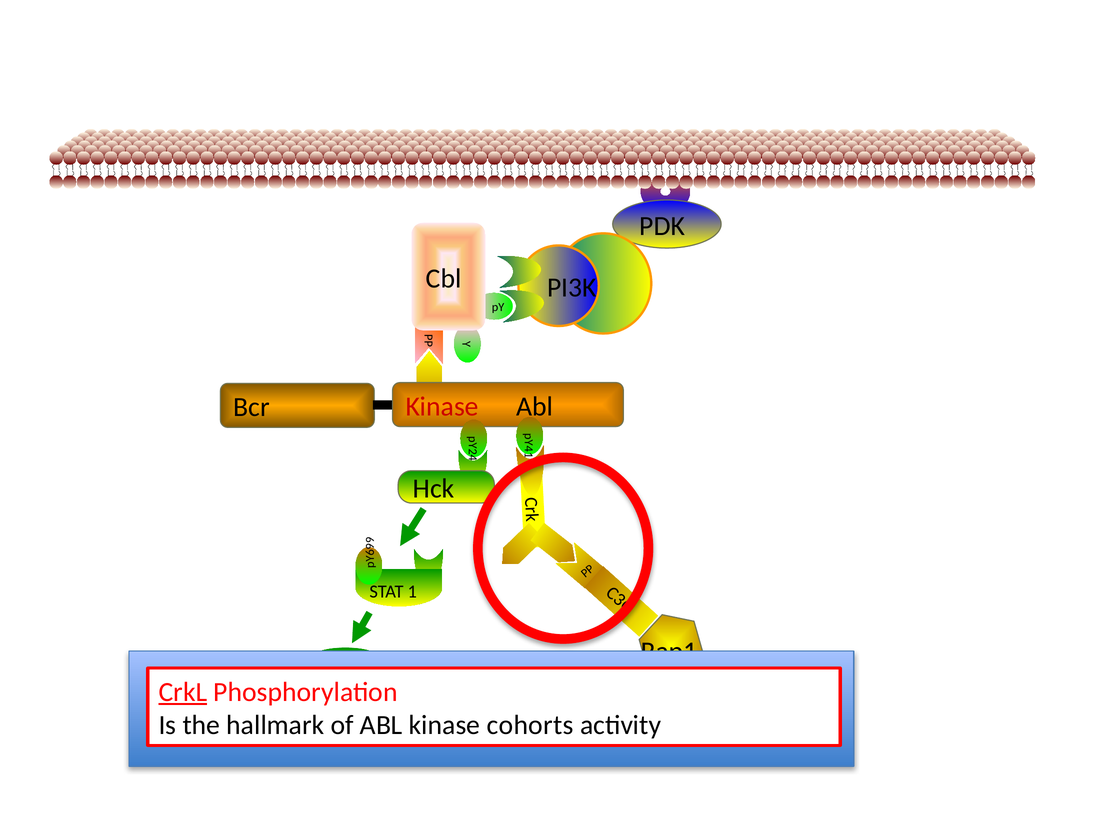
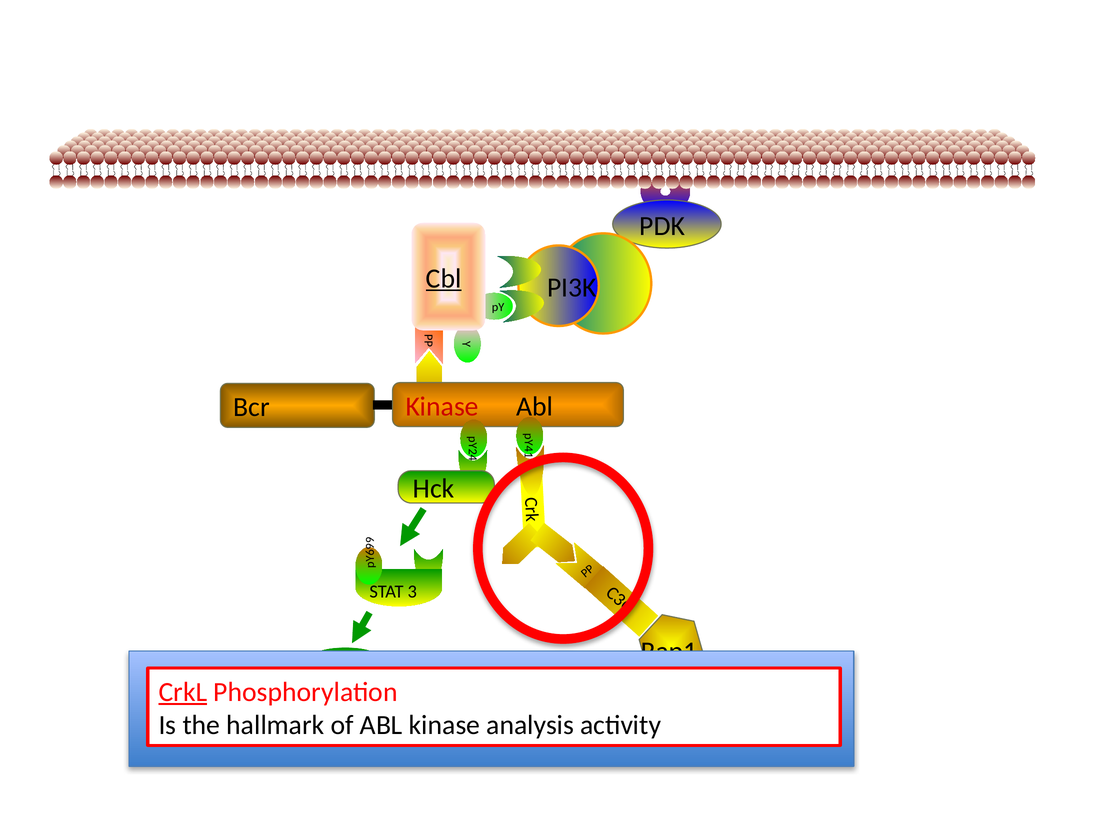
Cbl underline: none -> present
STAT 1: 1 -> 3
cohorts: cohorts -> analysis
